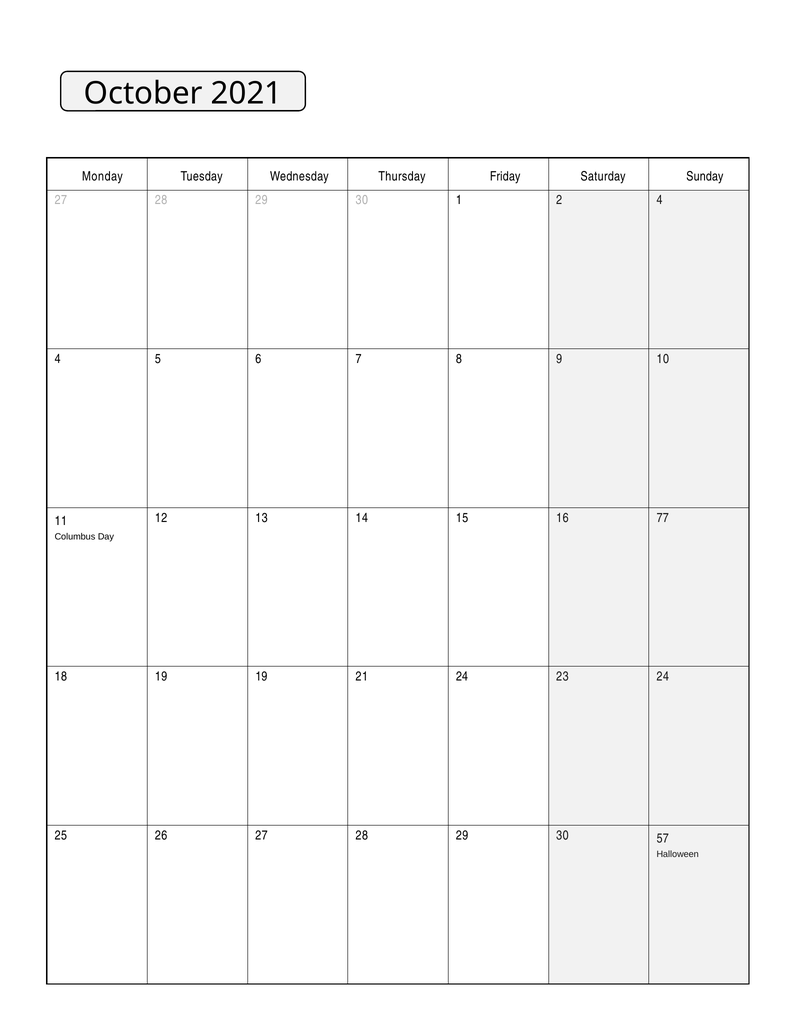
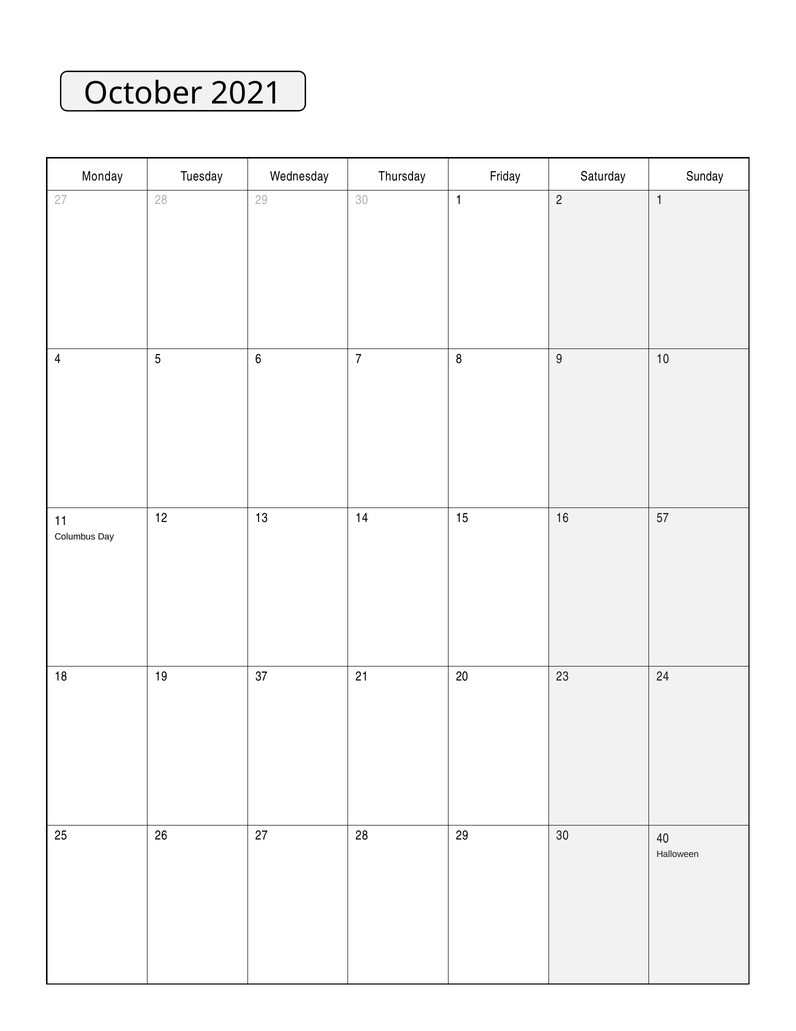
2 4: 4 -> 1
77: 77 -> 57
19 19: 19 -> 37
21 24: 24 -> 20
57: 57 -> 40
